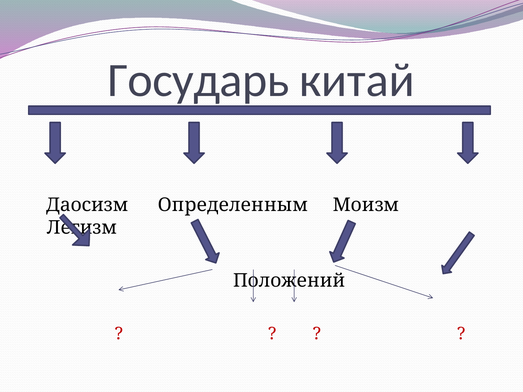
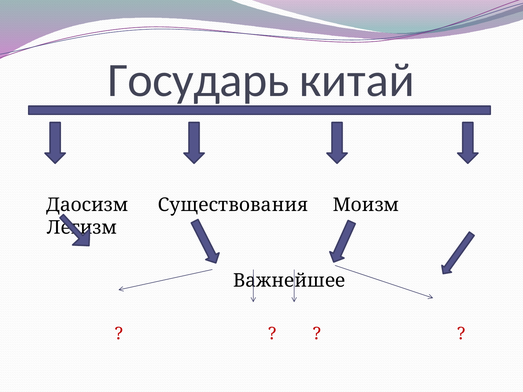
Определенным: Определенным -> Существования
Положений: Положений -> Важнейшее
